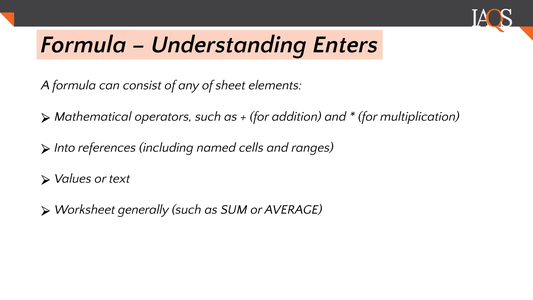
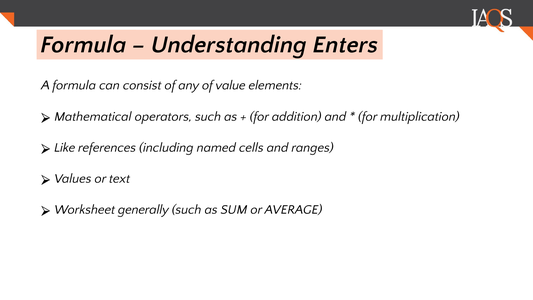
sheet: sheet -> value
Into: Into -> Like
